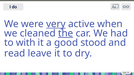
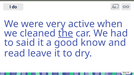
very underline: present -> none
with: with -> said
stood: stood -> know
